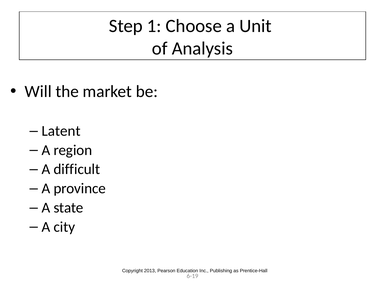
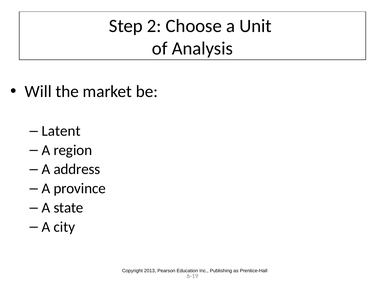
1: 1 -> 2
difficult: difficult -> address
